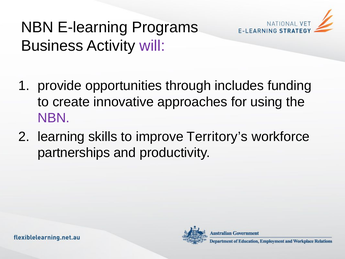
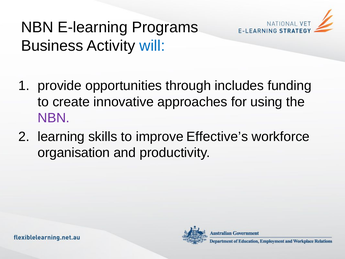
will colour: purple -> blue
Territory’s: Territory’s -> Effective’s
partnerships: partnerships -> organisation
